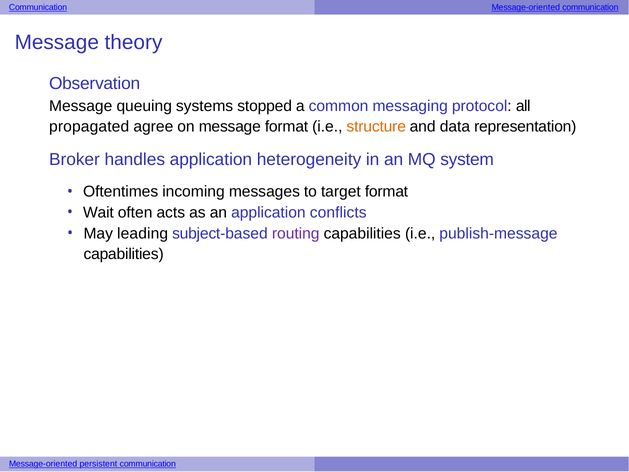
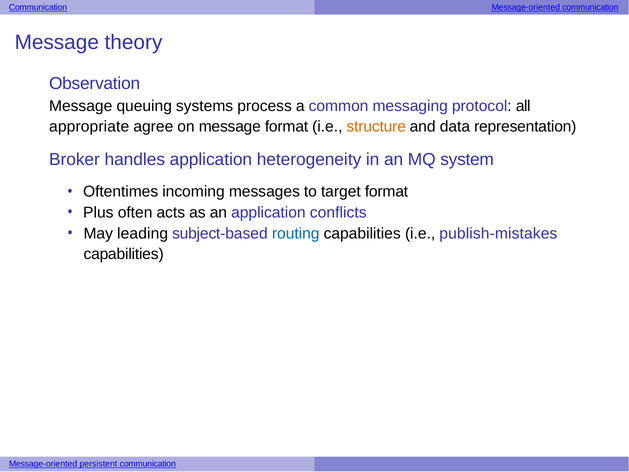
stopped: stopped -> process
propagated: propagated -> appropriate
Wait: Wait -> Plus
routing colour: purple -> blue
publish-message: publish-message -> publish-mistakes
